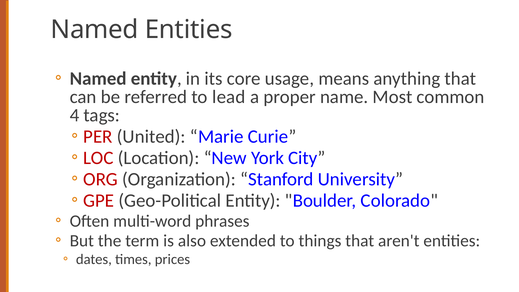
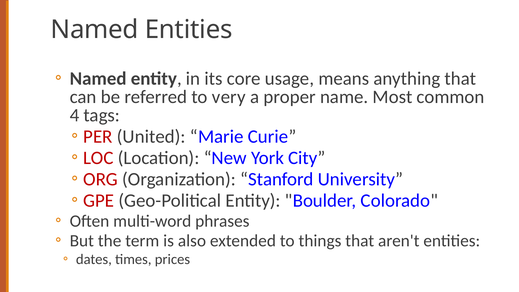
lead: lead -> very
